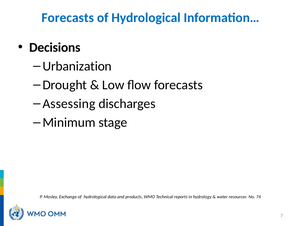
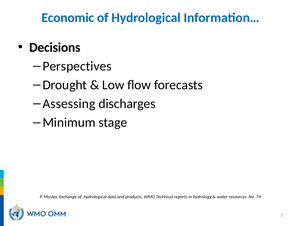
Forecasts at (68, 18): Forecasts -> Economic
Urbanization: Urbanization -> Perspectives
